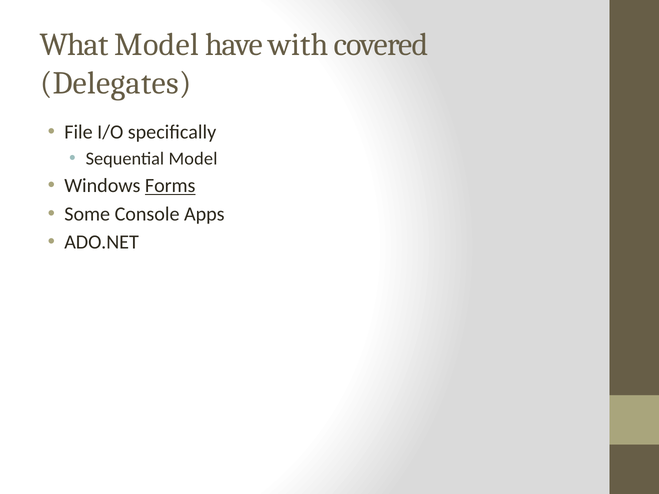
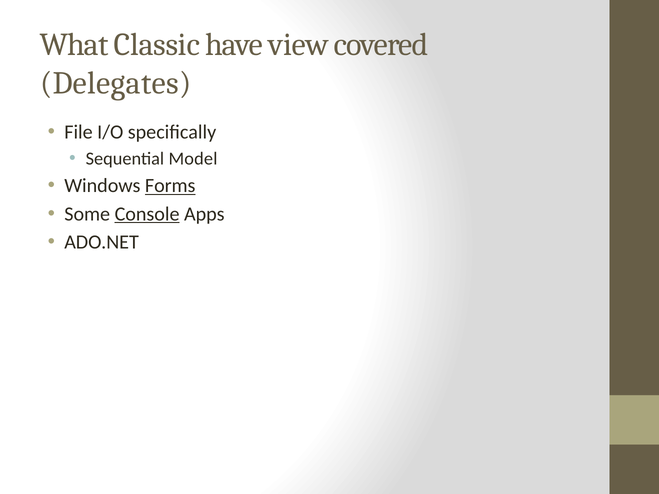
What Model: Model -> Classic
with: with -> view
Console underline: none -> present
